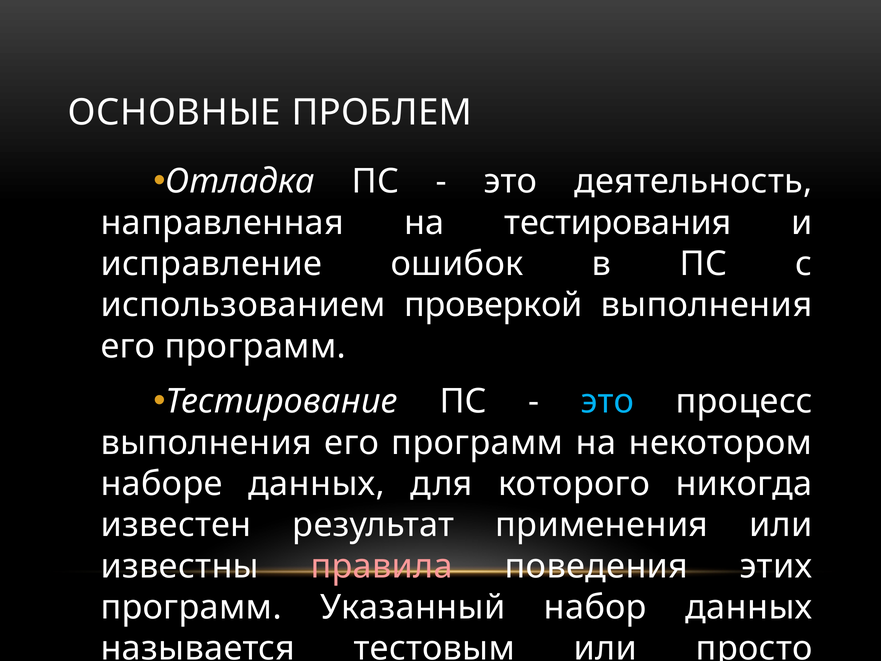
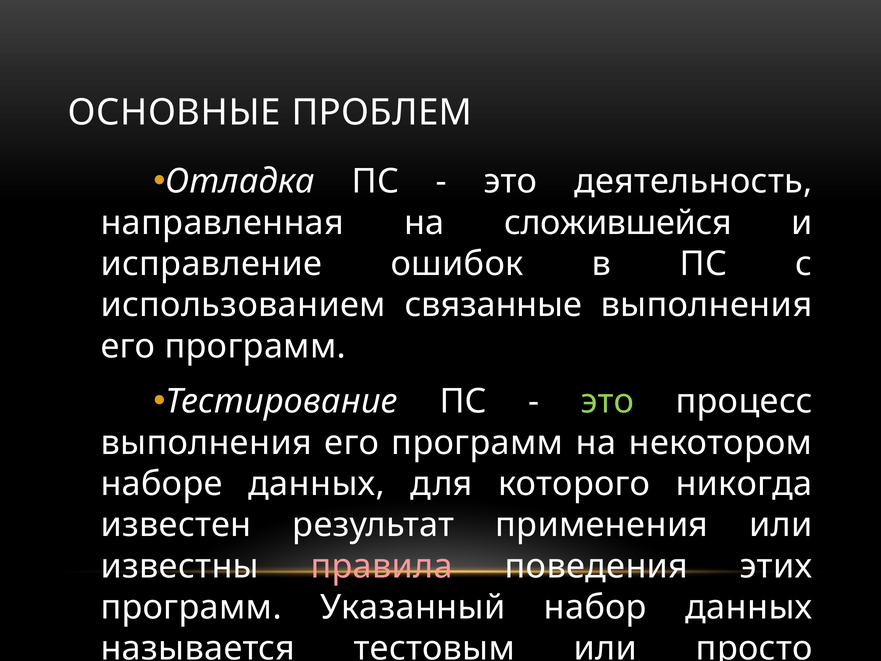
тестирования: тестирования -> сложившейся
проверкой: проверкой -> связанные
это at (607, 401) colour: light blue -> light green
